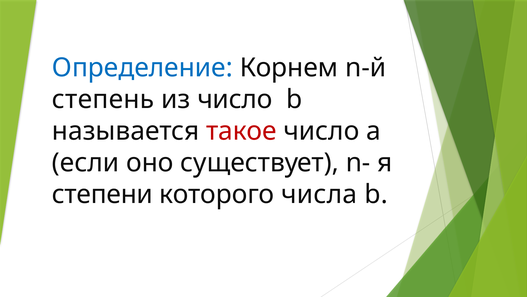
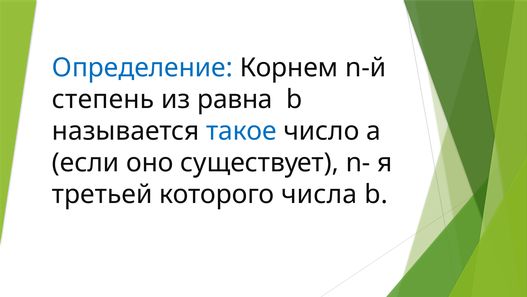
из число: число -> равна
такое colour: red -> blue
степени: степени -> третьей
